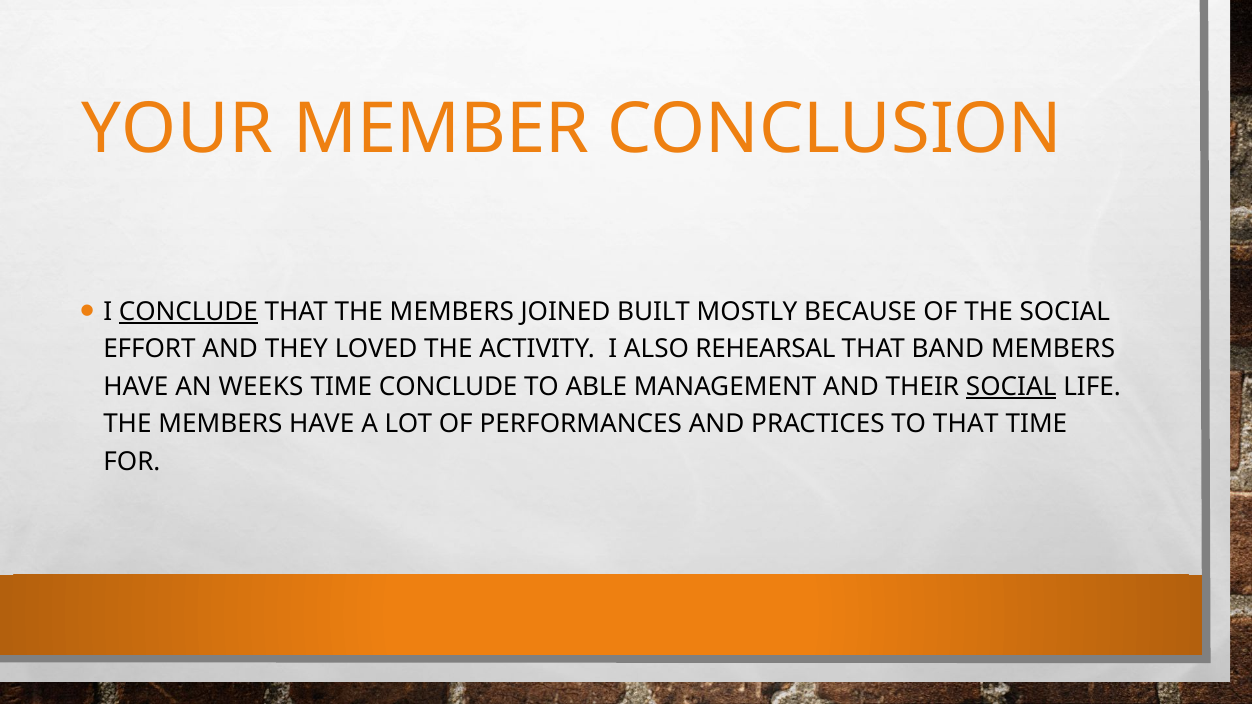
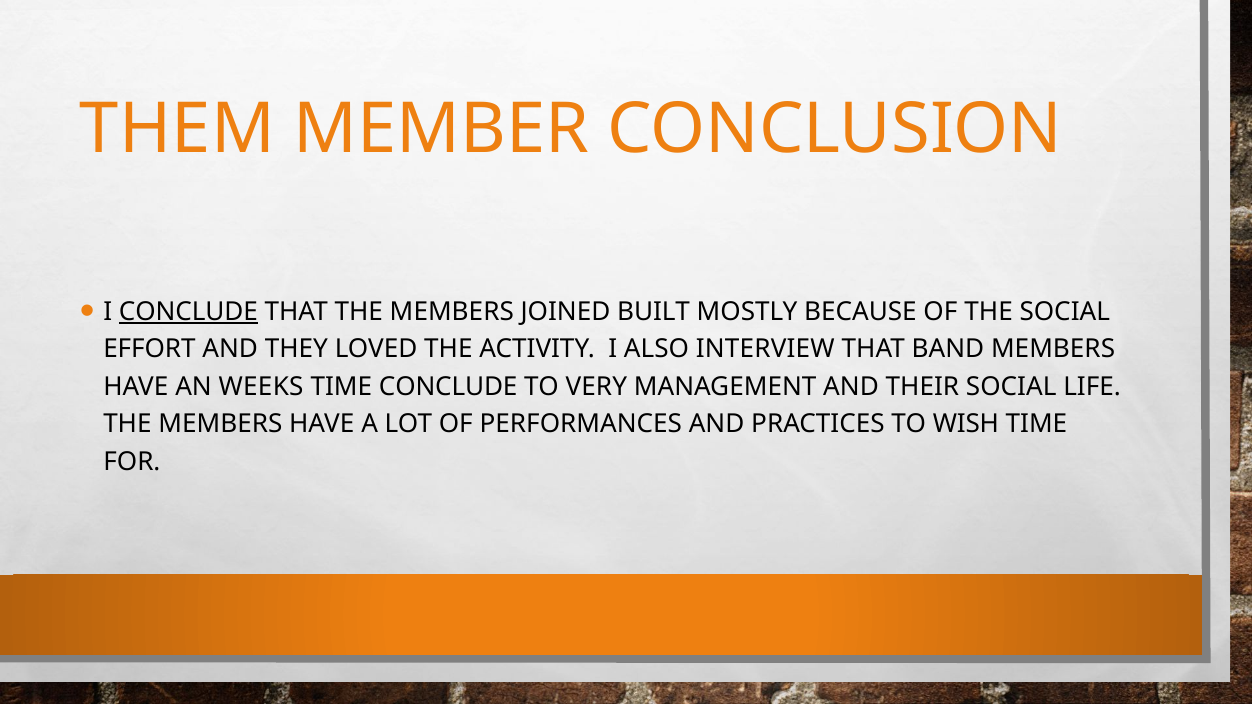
YOUR: YOUR -> THEM
REHEARSAL: REHEARSAL -> INTERVIEW
ABLE: ABLE -> VERY
SOCIAL at (1011, 387) underline: present -> none
TO THAT: THAT -> WISH
